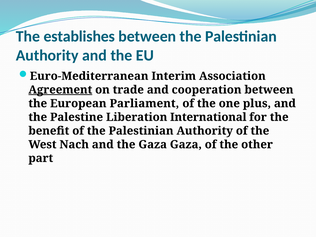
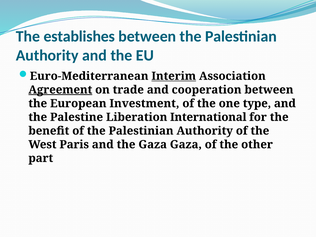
Interim underline: none -> present
Parliament: Parliament -> Investment
plus: plus -> type
Nach: Nach -> Paris
